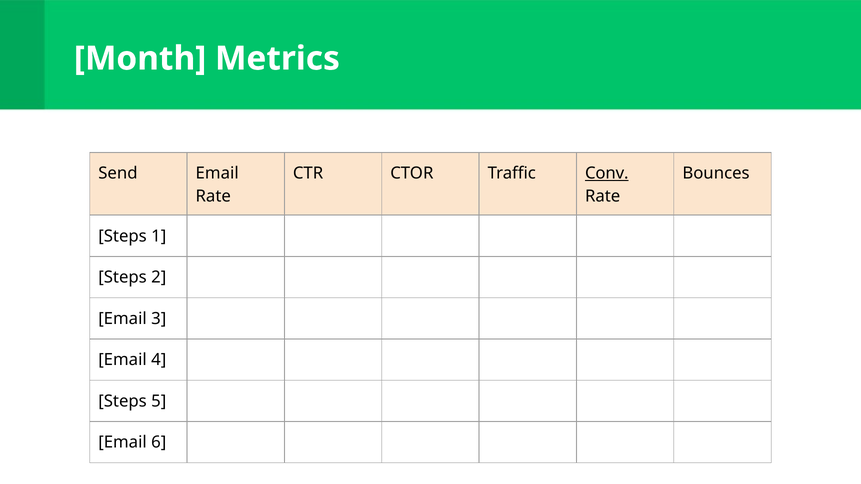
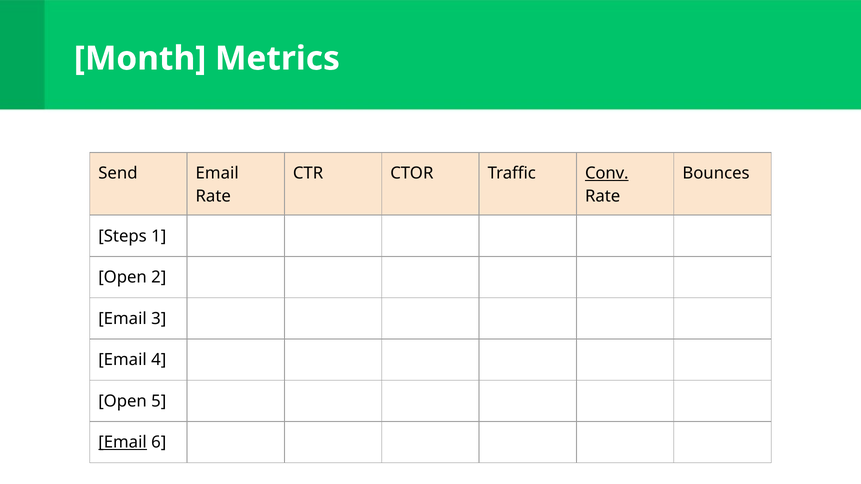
Steps at (123, 278): Steps -> Open
Steps at (123, 401): Steps -> Open
Email at (123, 443) underline: none -> present
